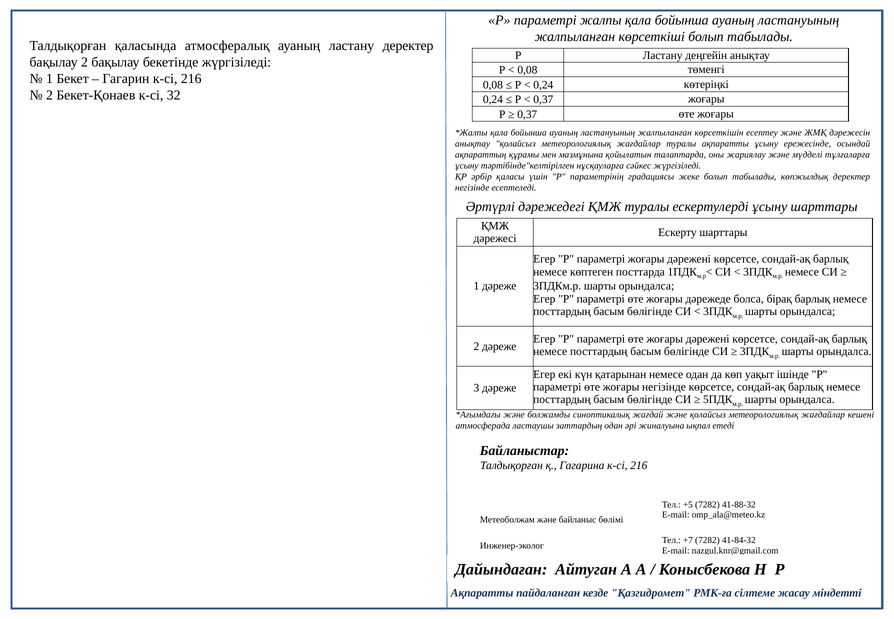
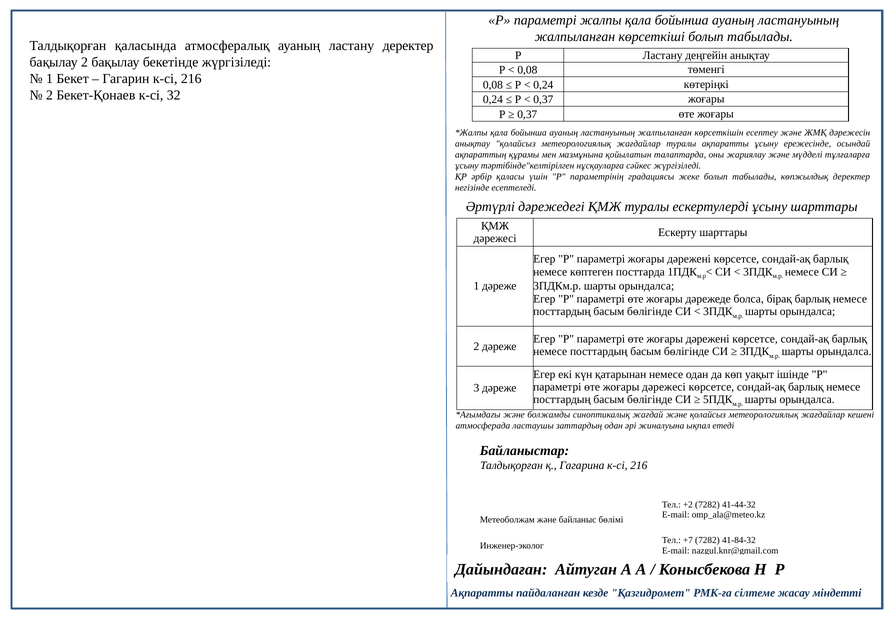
жоғары негізінде: негізінде -> дәрежесі
+5: +5 -> +2
41-88-32: 41-88-32 -> 41-44-32
